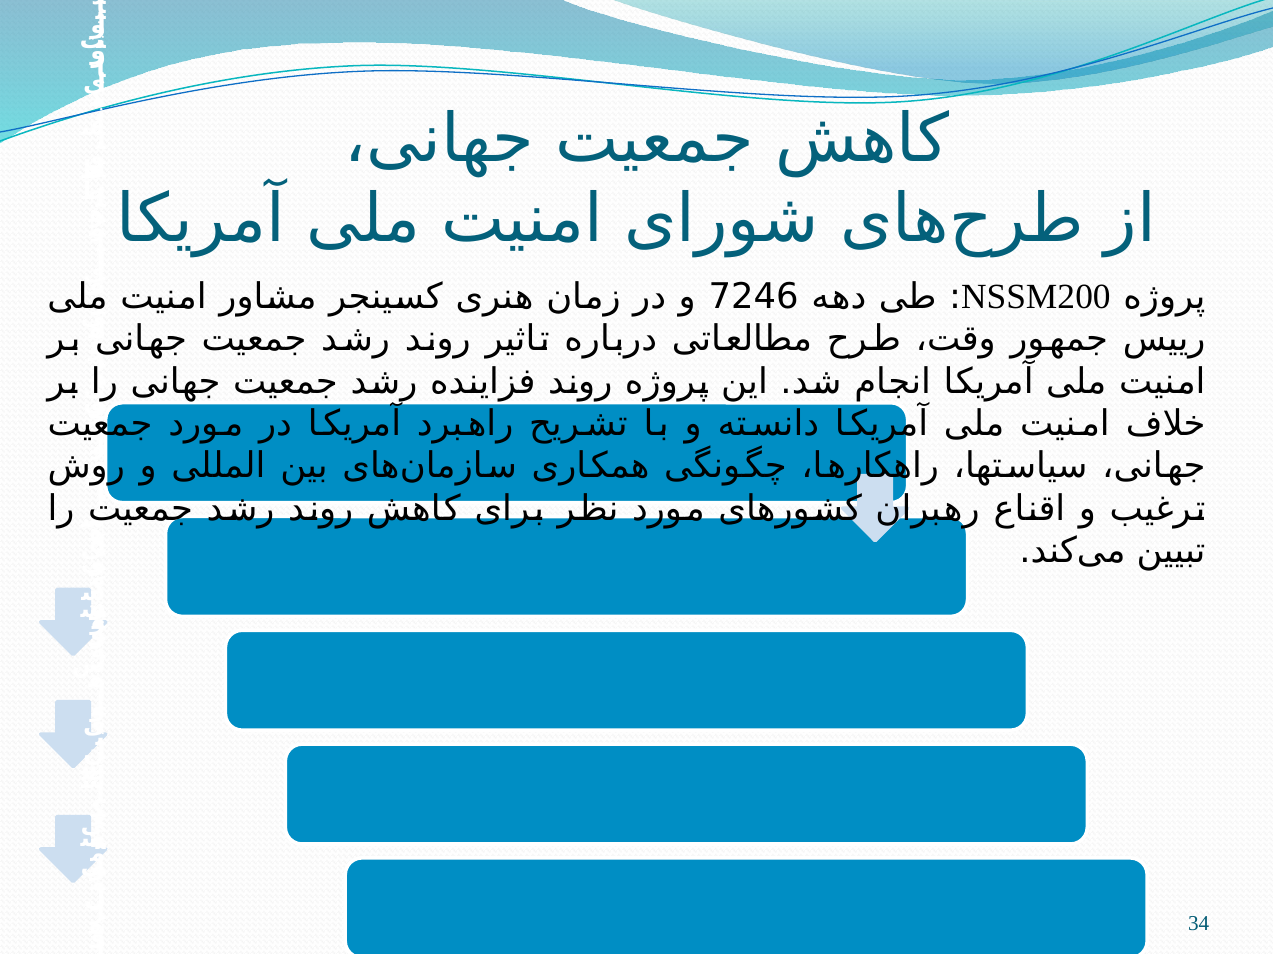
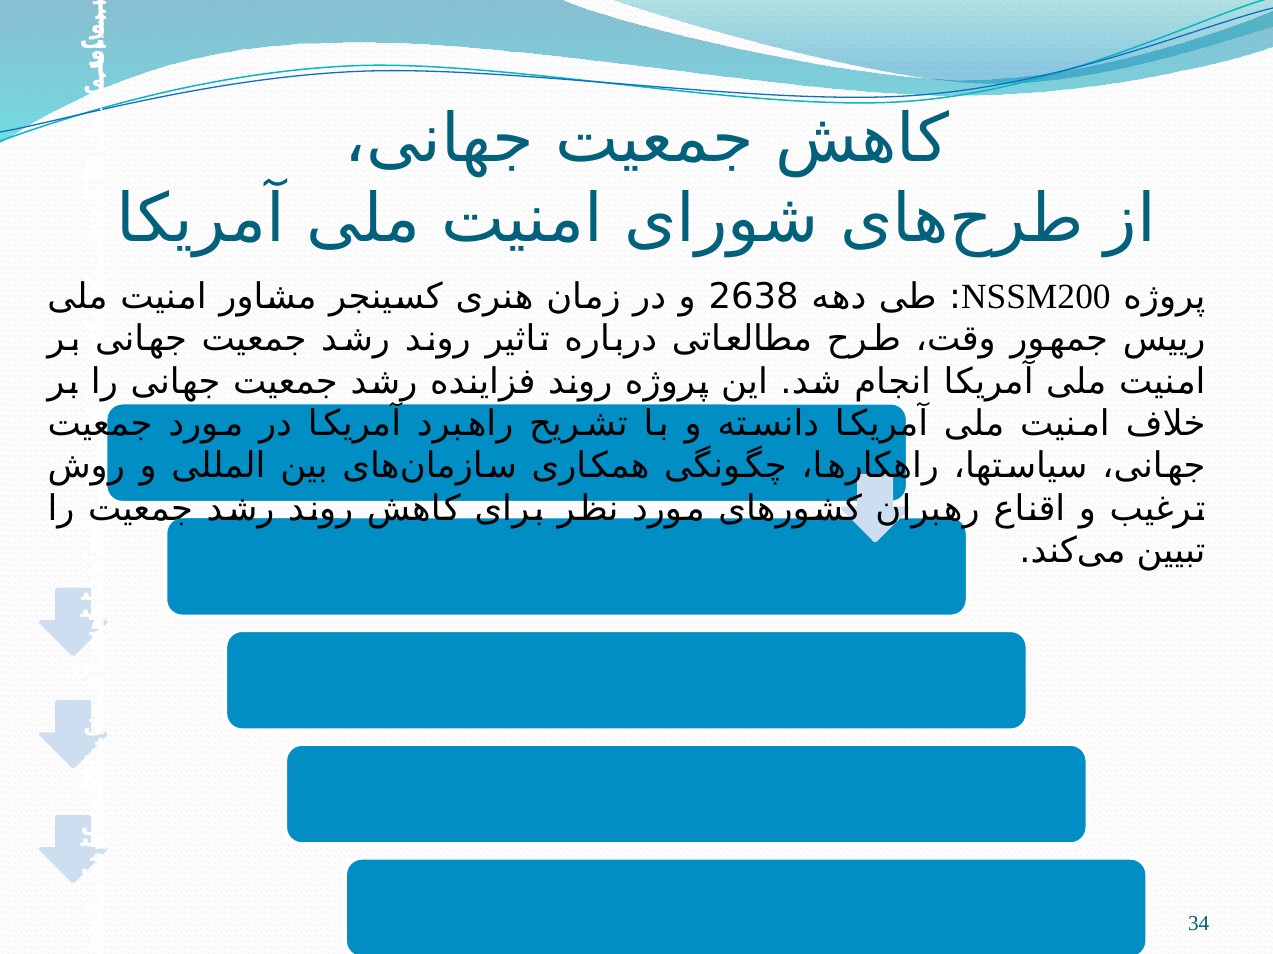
7246: 7246 -> 2638
